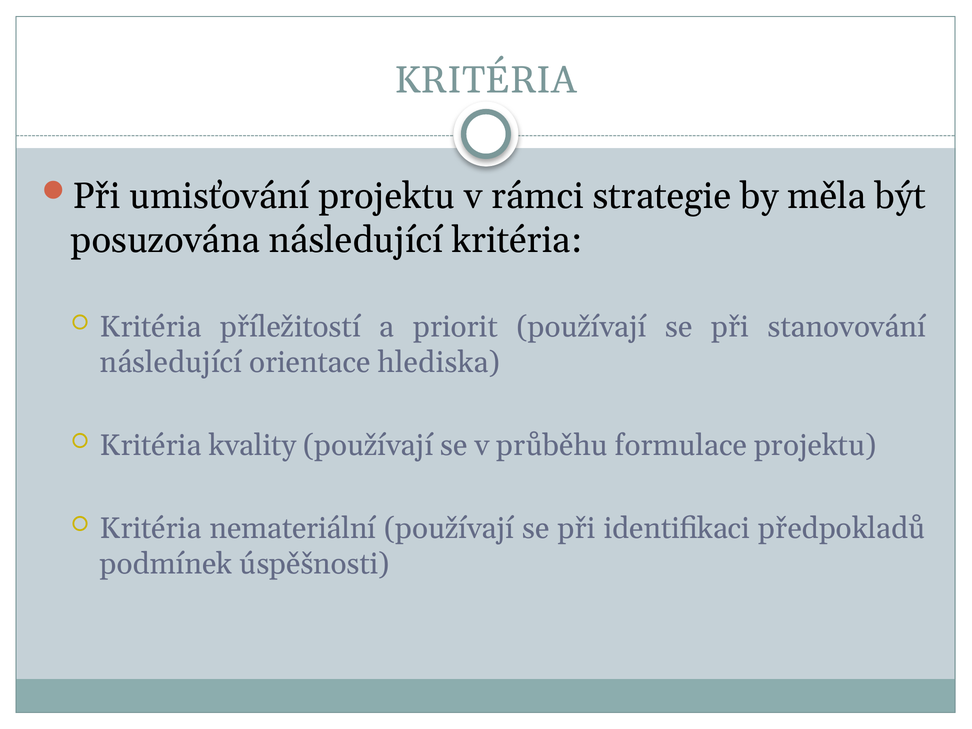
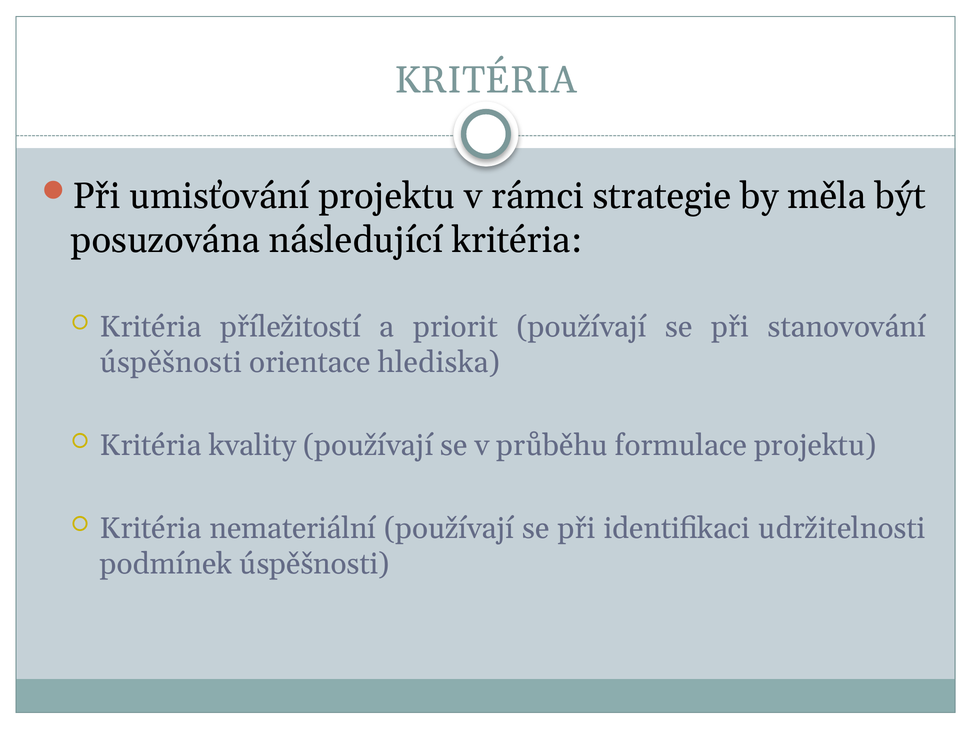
následující at (171, 362): následující -> úspěšnosti
předpokladů: předpokladů -> udržitelnosti
